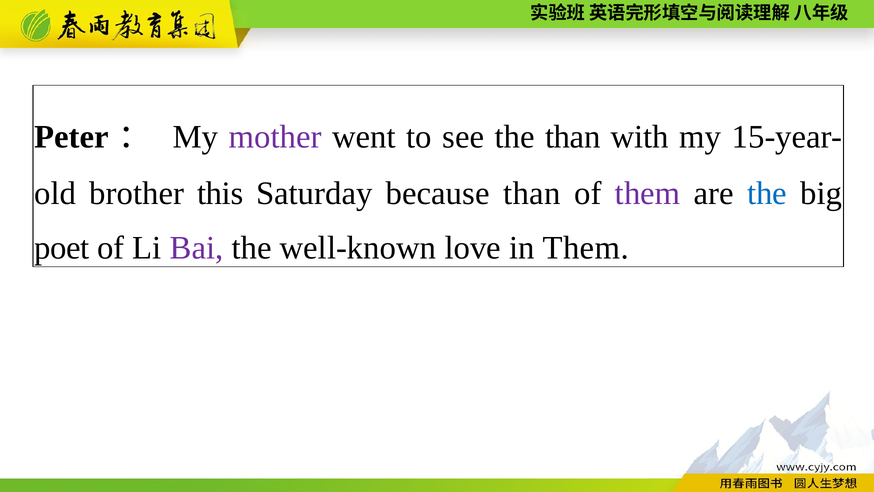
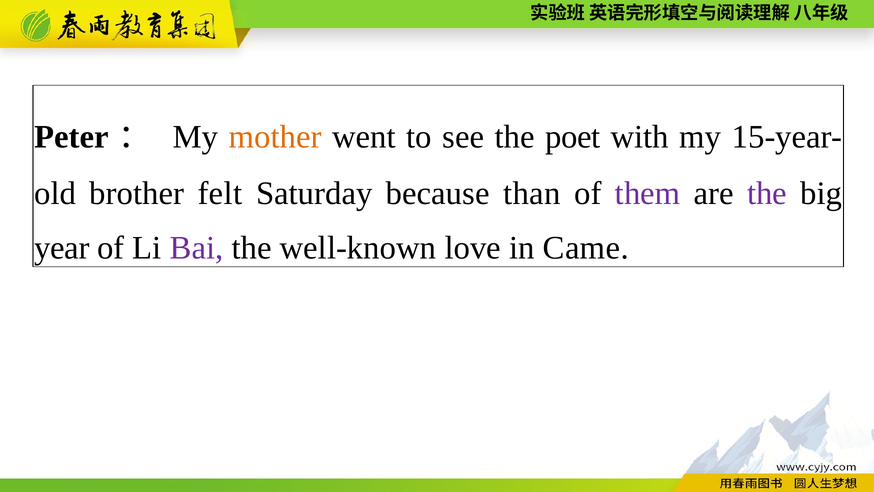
mother colour: purple -> orange
the than: than -> poet
this: this -> felt
the at (767, 193) colour: blue -> purple
poet: poet -> year
in Them: Them -> Came
